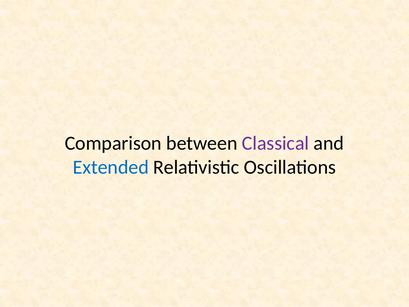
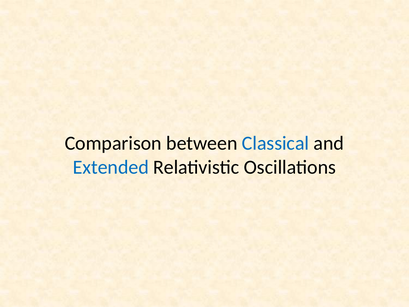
Classical colour: purple -> blue
